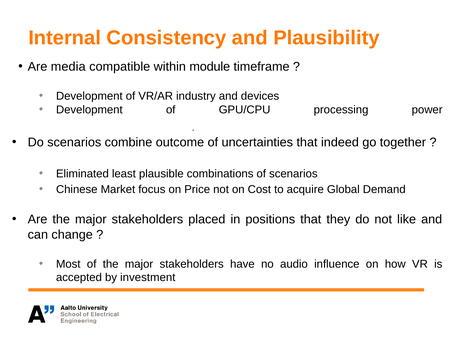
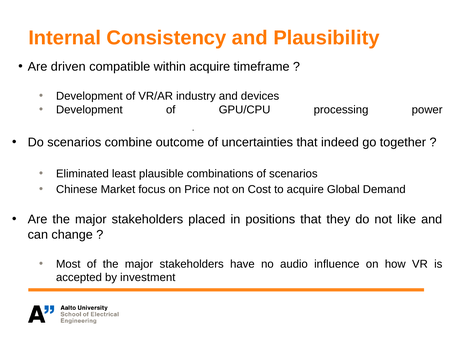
media: media -> driven
within module: module -> acquire
